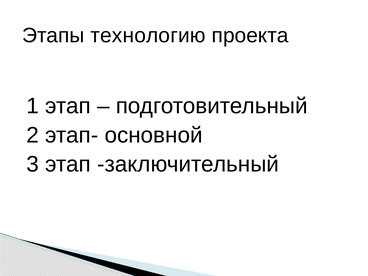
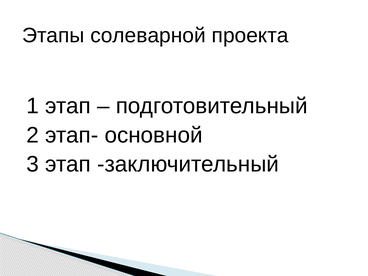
технологию: технологию -> солеварной
